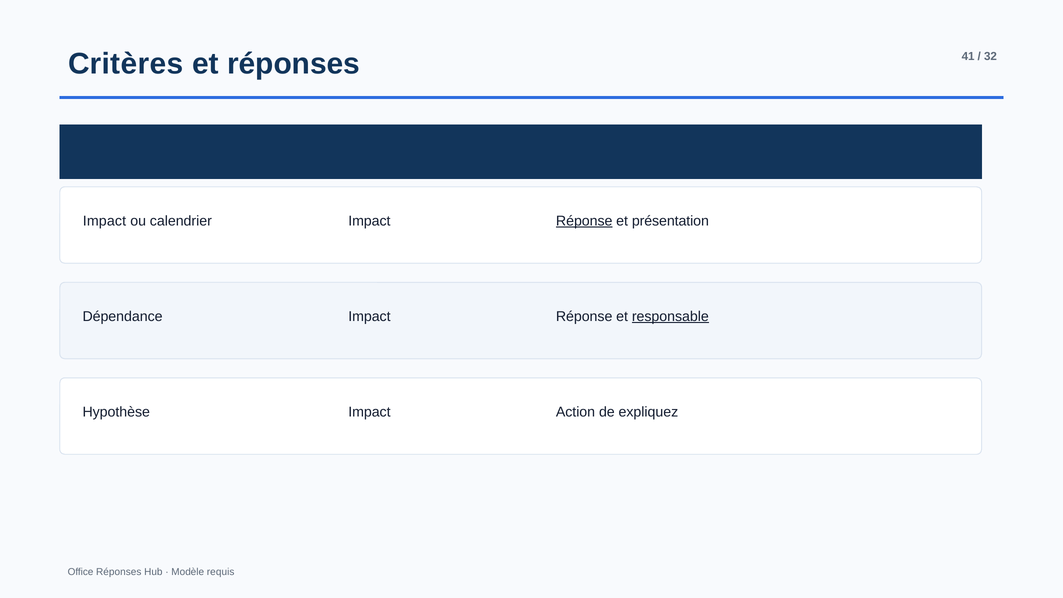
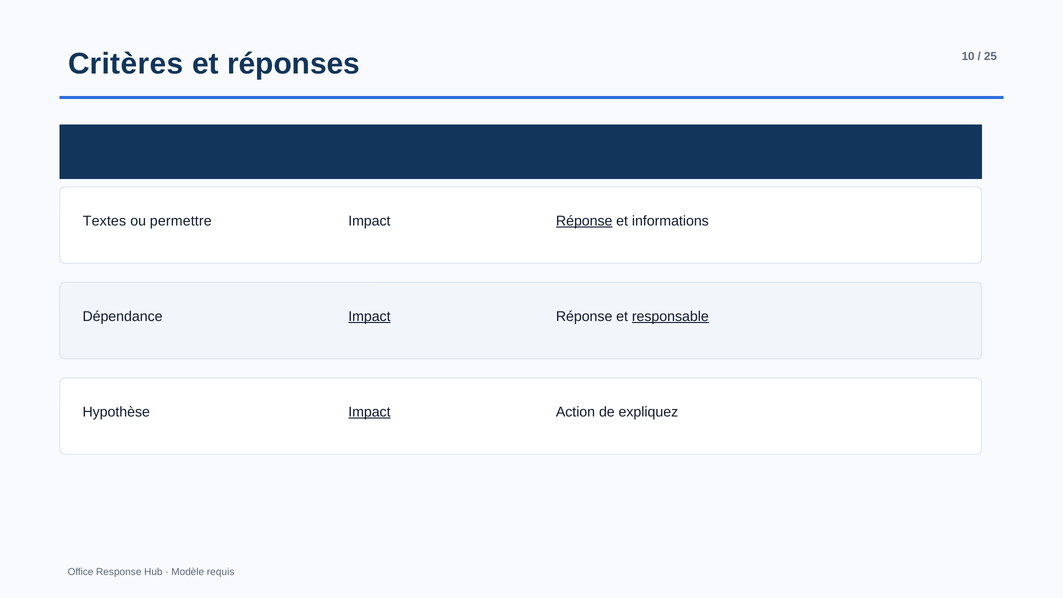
41: 41 -> 10
32: 32 -> 25
Impact at (104, 221): Impact -> Textes
calendrier: calendrier -> permettre
présentation: présentation -> informations
Impact at (369, 316) underline: none -> present
Impact at (369, 412) underline: none -> present
Office Réponses: Réponses -> Response
